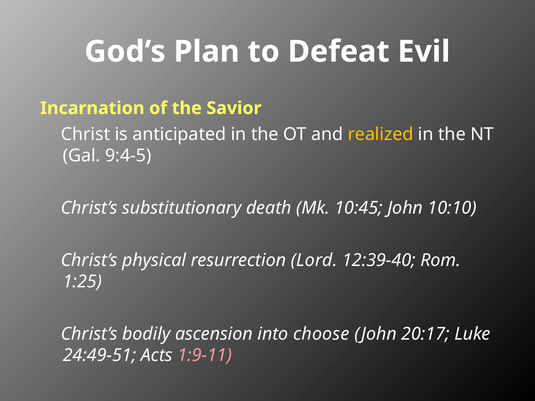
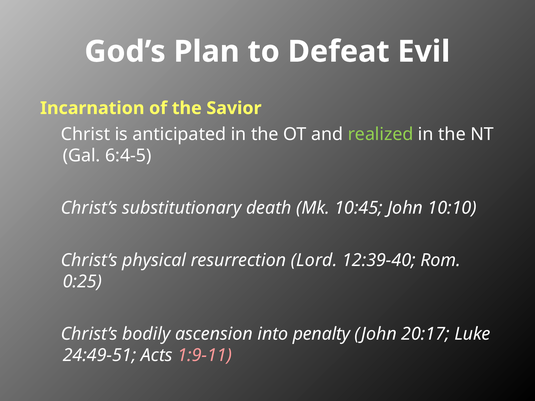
realized colour: yellow -> light green
9:4-5: 9:4-5 -> 6:4-5
1:25: 1:25 -> 0:25
choose: choose -> penalty
